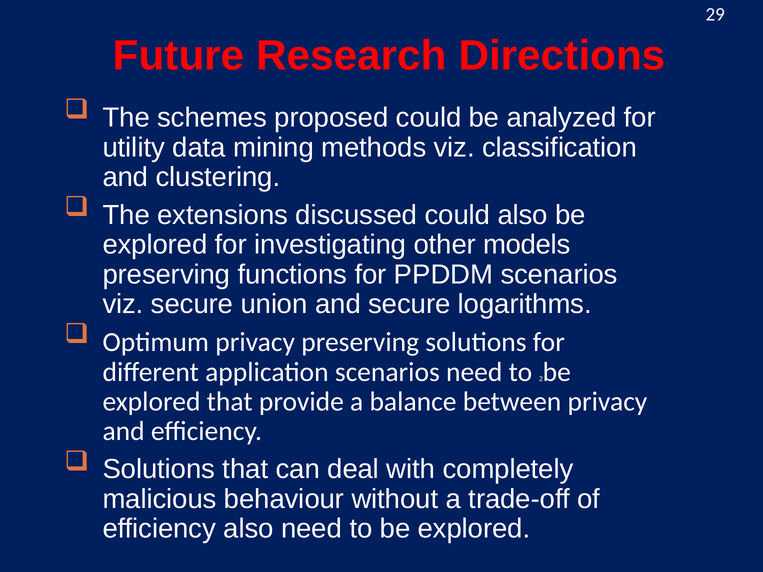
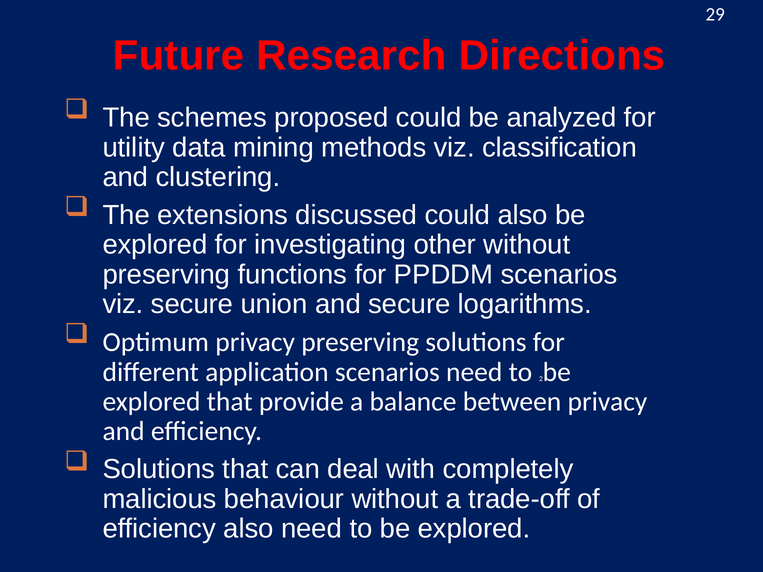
other models: models -> without
